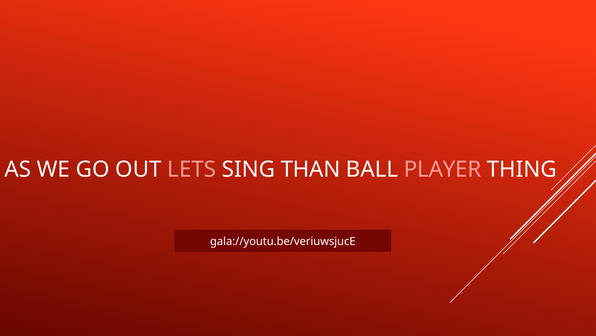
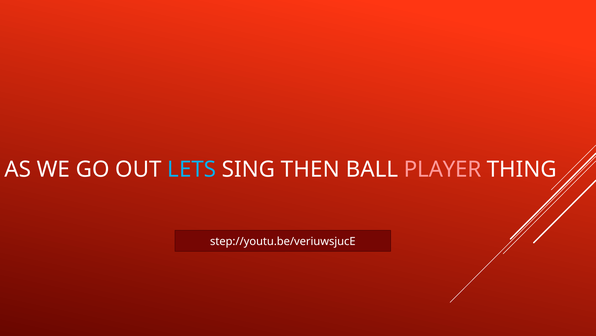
LETS colour: pink -> light blue
THAN: THAN -> THEN
gala://youtu.be/veriuwsjucE: gala://youtu.be/veriuwsjucE -> step://youtu.be/veriuwsjucE
